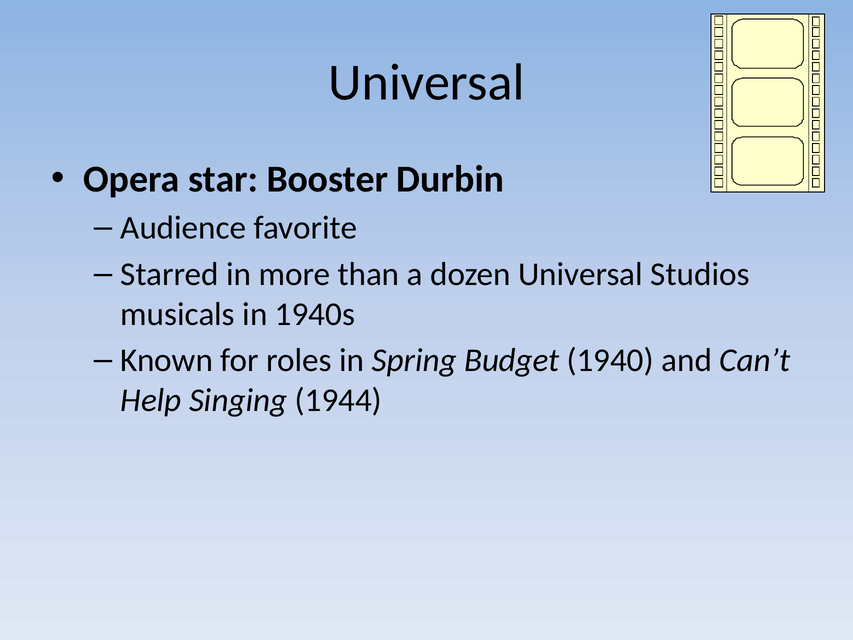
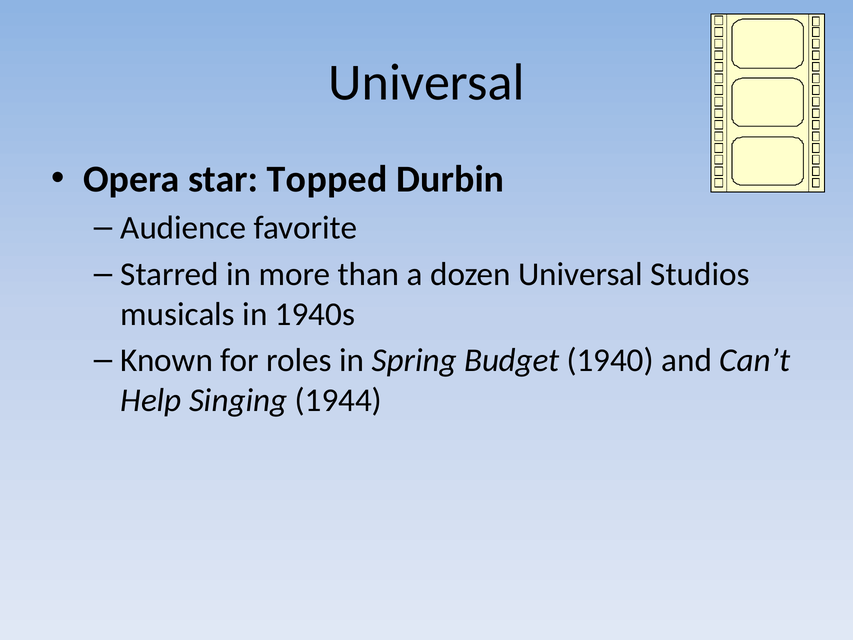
Booster: Booster -> Topped
